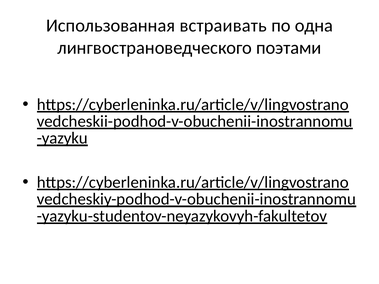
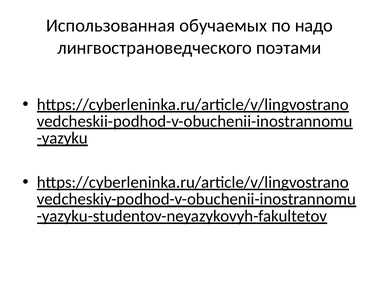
встраивать: встраивать -> обучаемых
одна: одна -> надо
